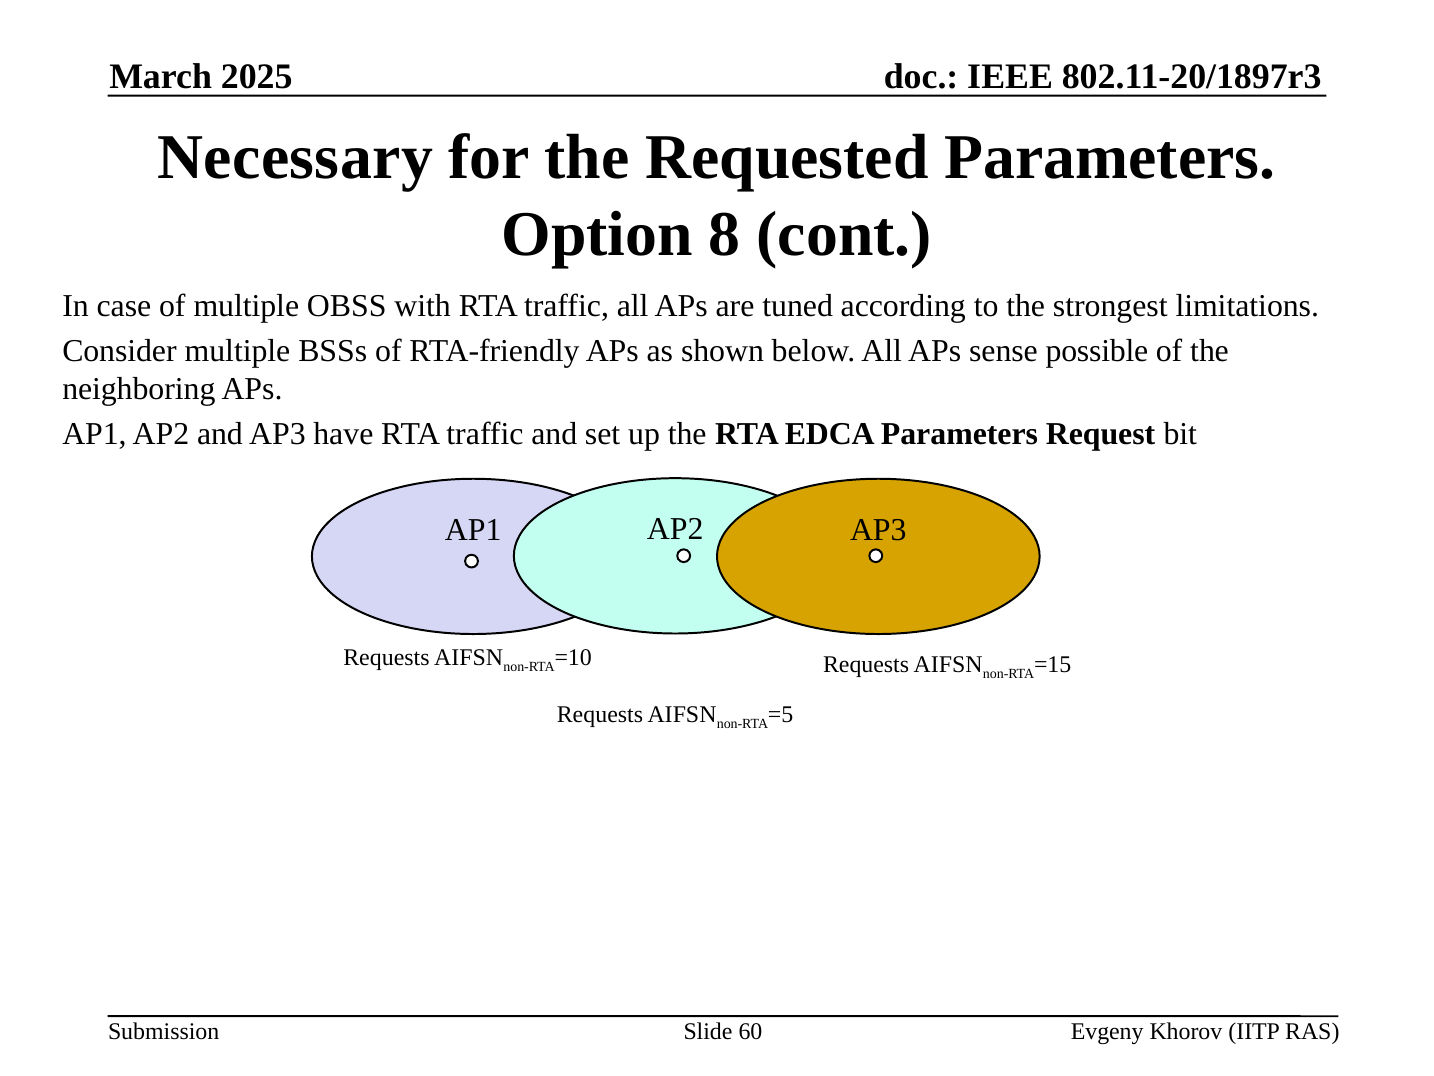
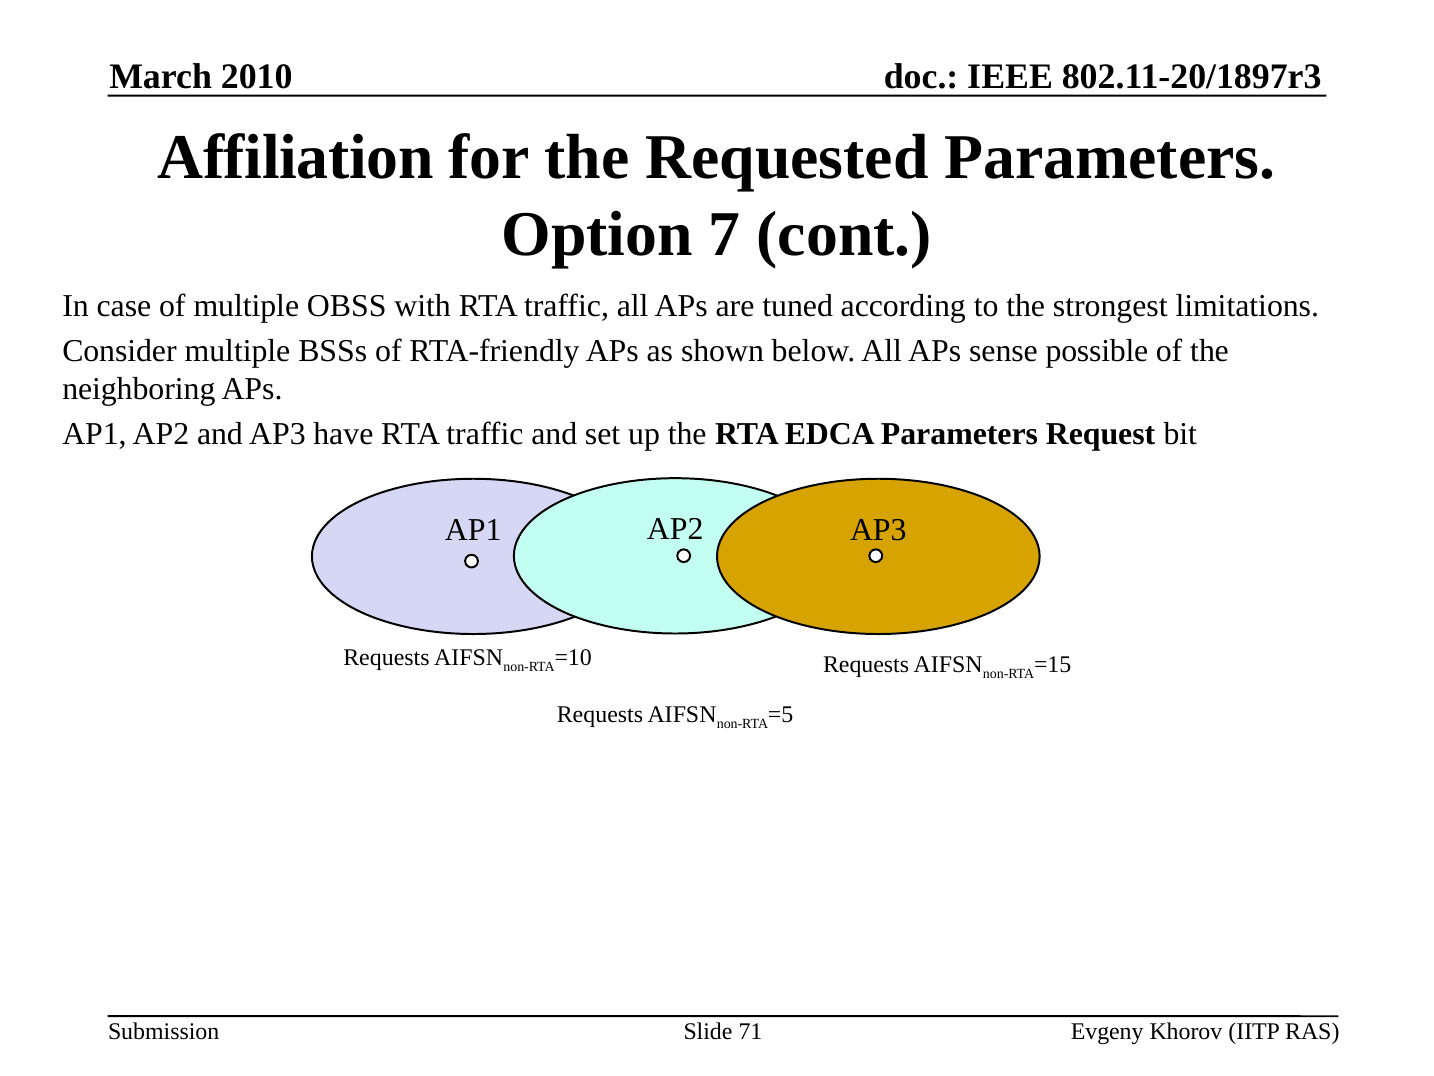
2025: 2025 -> 2010
Necessary: Necessary -> Affiliation
8: 8 -> 7
60: 60 -> 71
